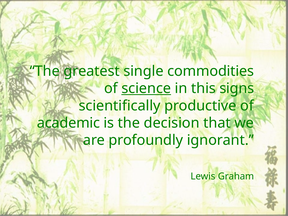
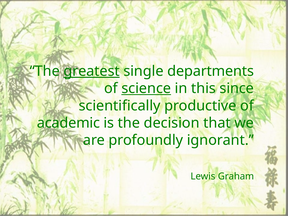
greatest underline: none -> present
commodities: commodities -> departments
signs: signs -> since
